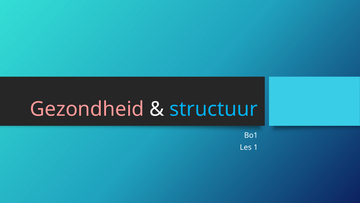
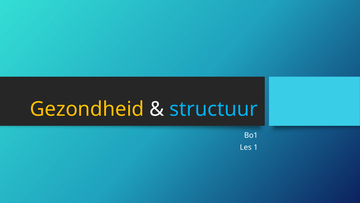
Gezondheid colour: pink -> yellow
